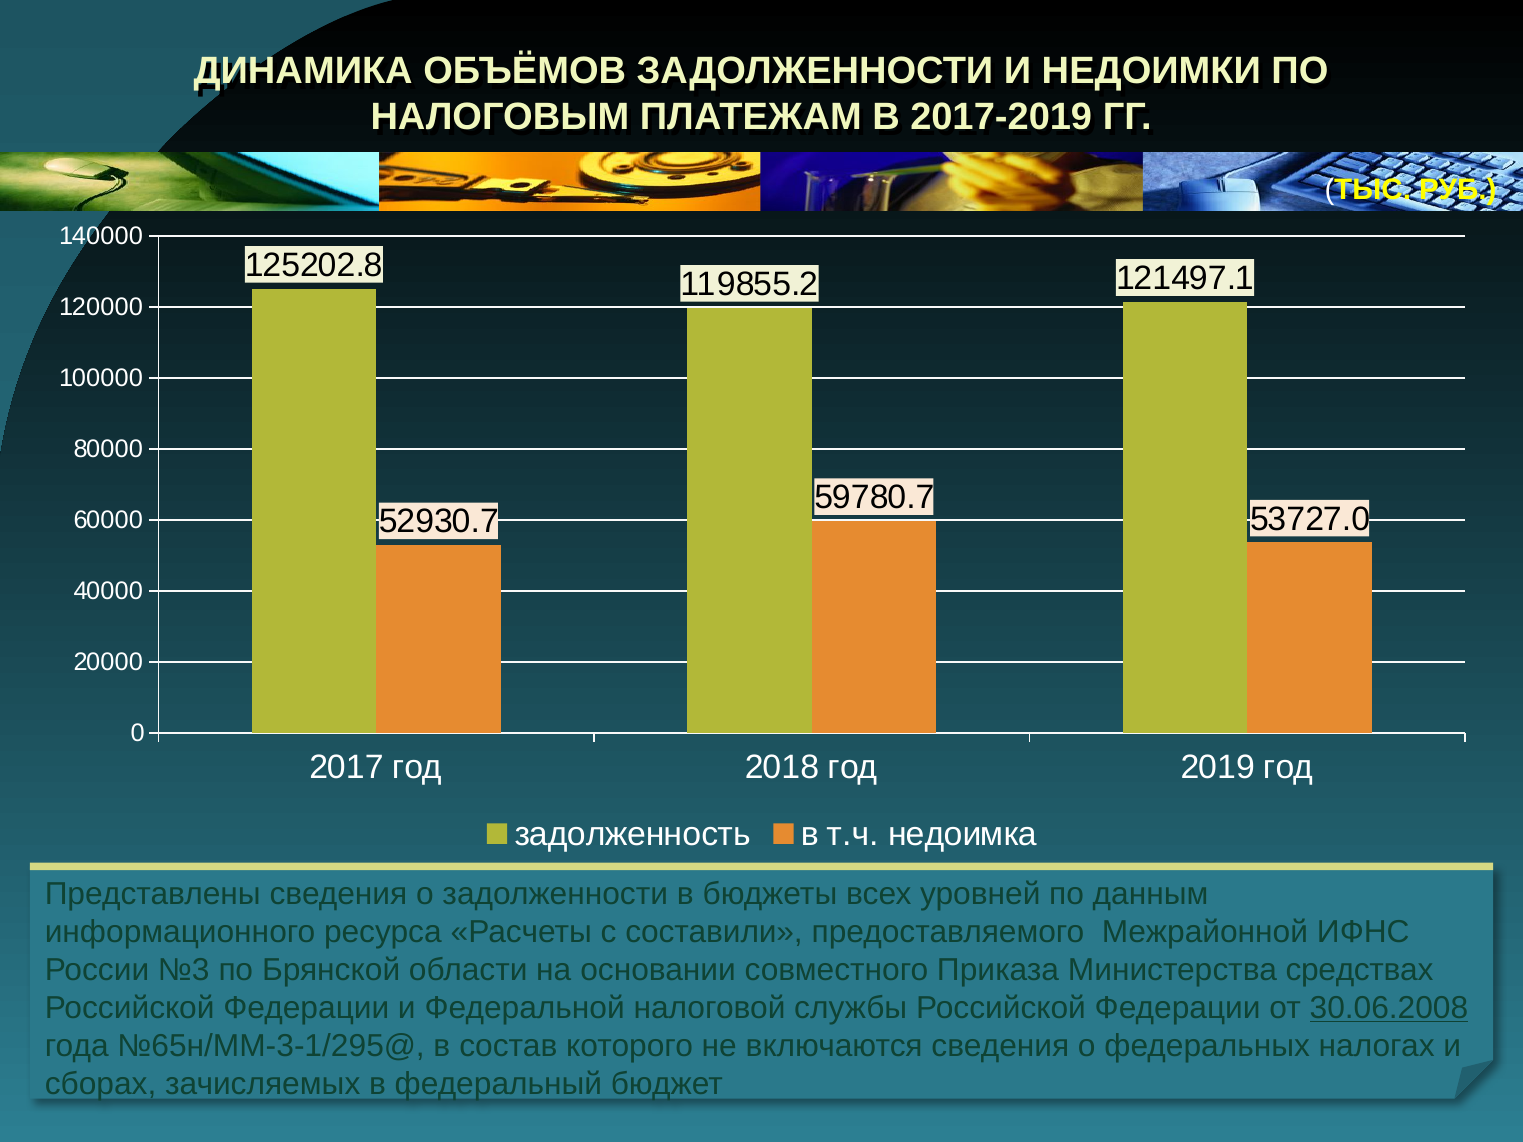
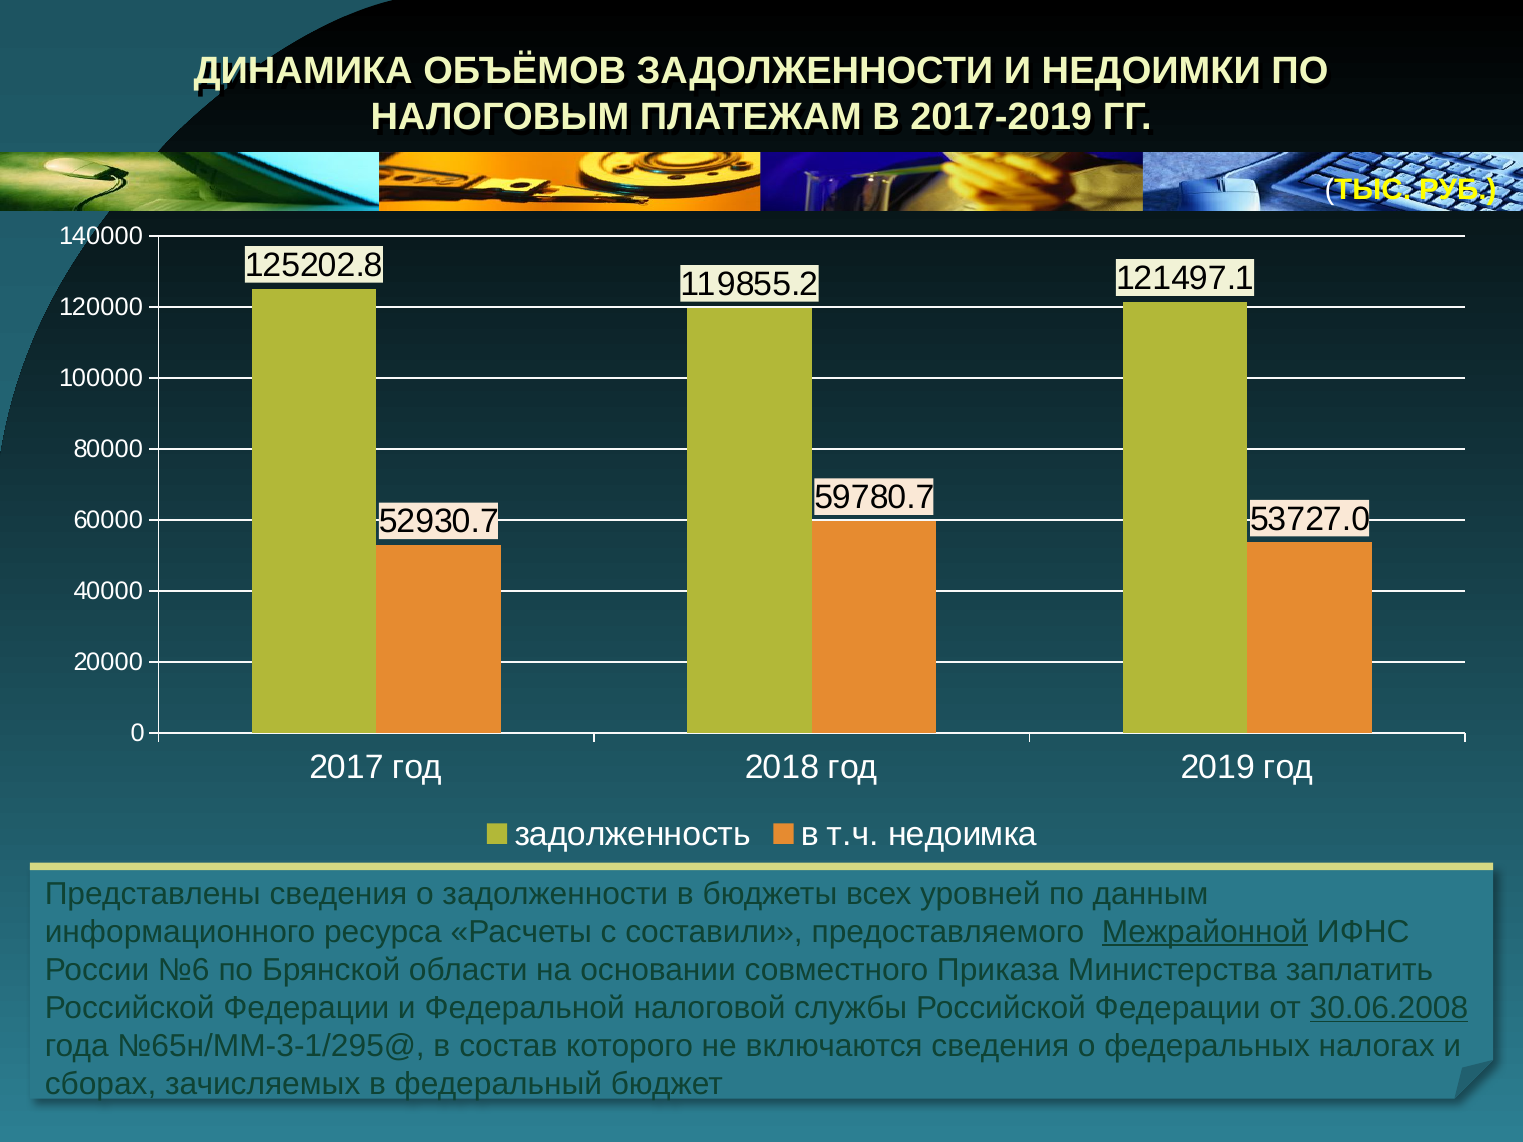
Межрайонной underline: none -> present
№3: №3 -> №6
средствах: средствах -> заплатить
